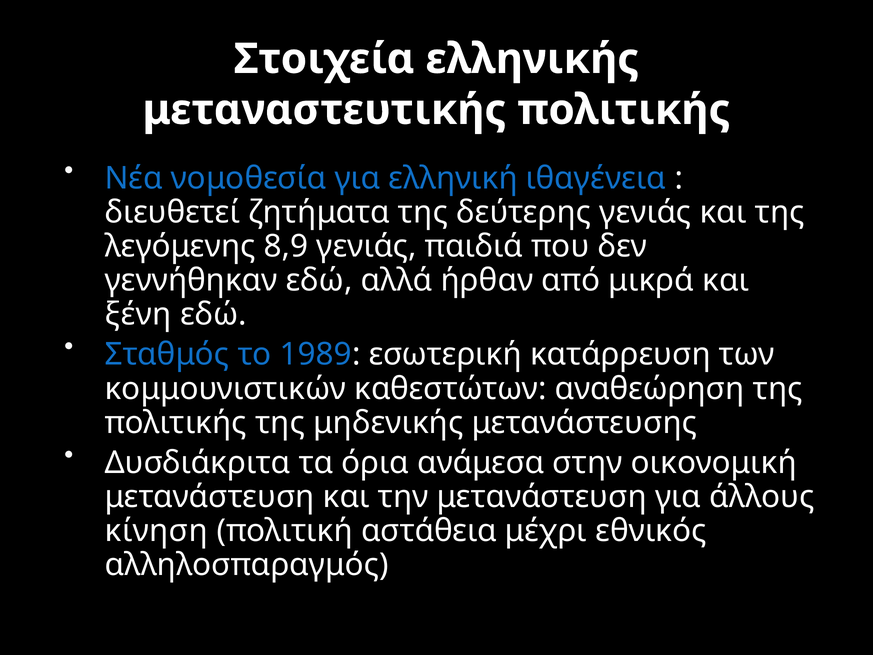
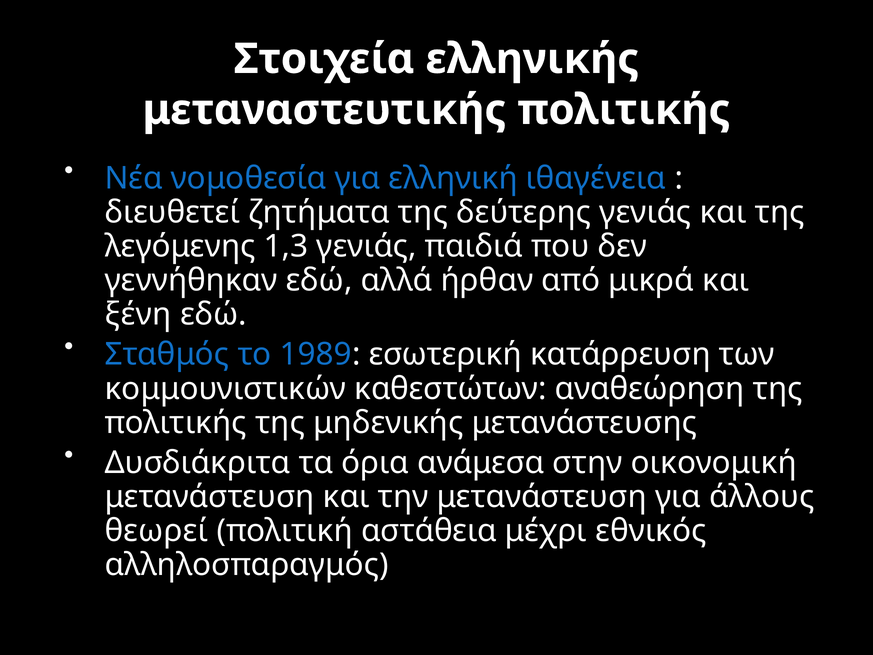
8,9: 8,9 -> 1,3
κίνηση: κίνηση -> θεωρεί
